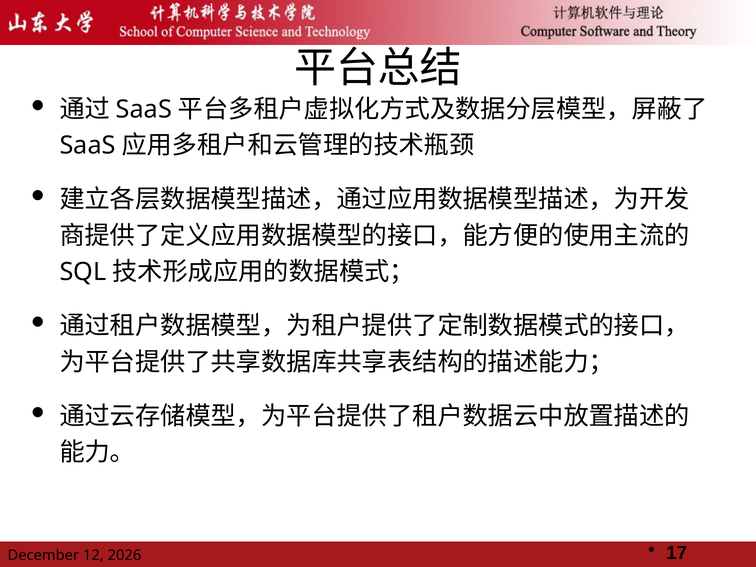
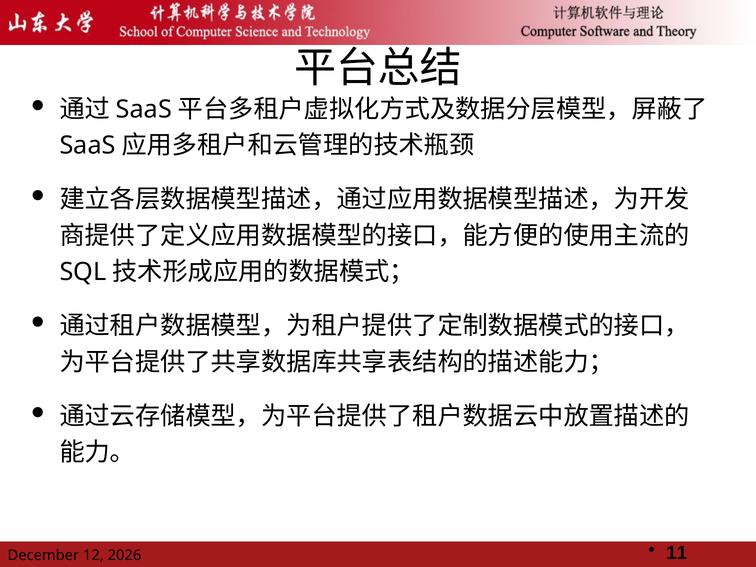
17: 17 -> 11
